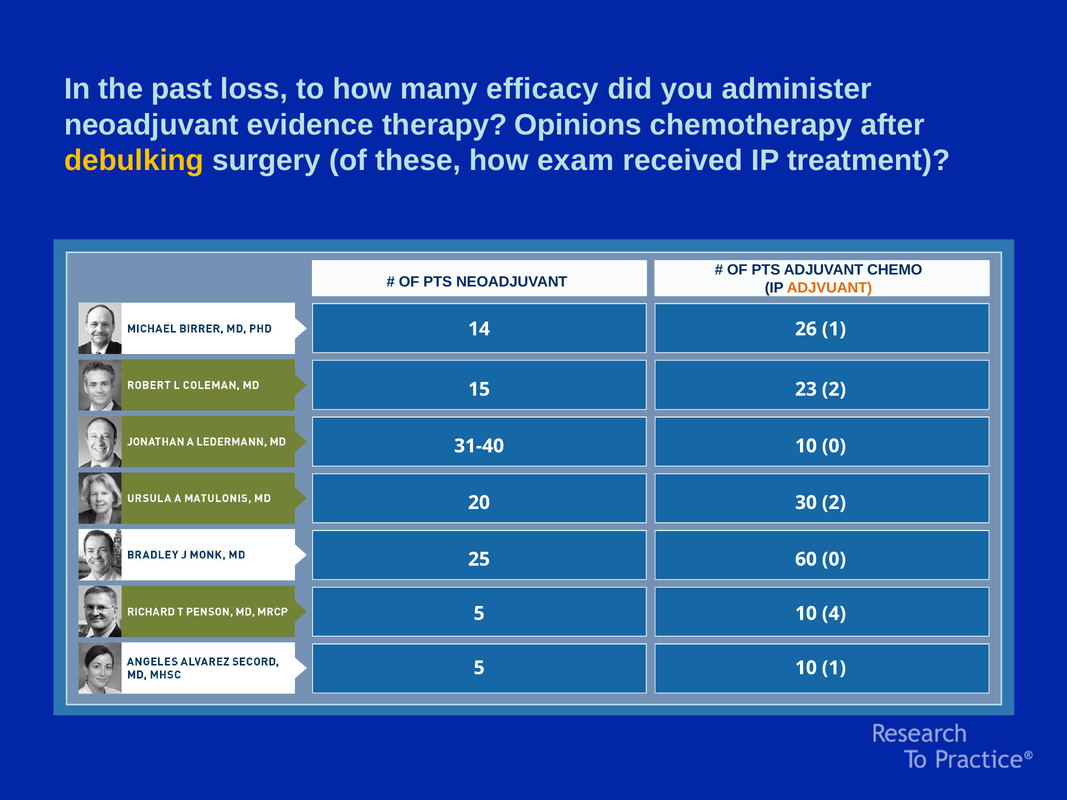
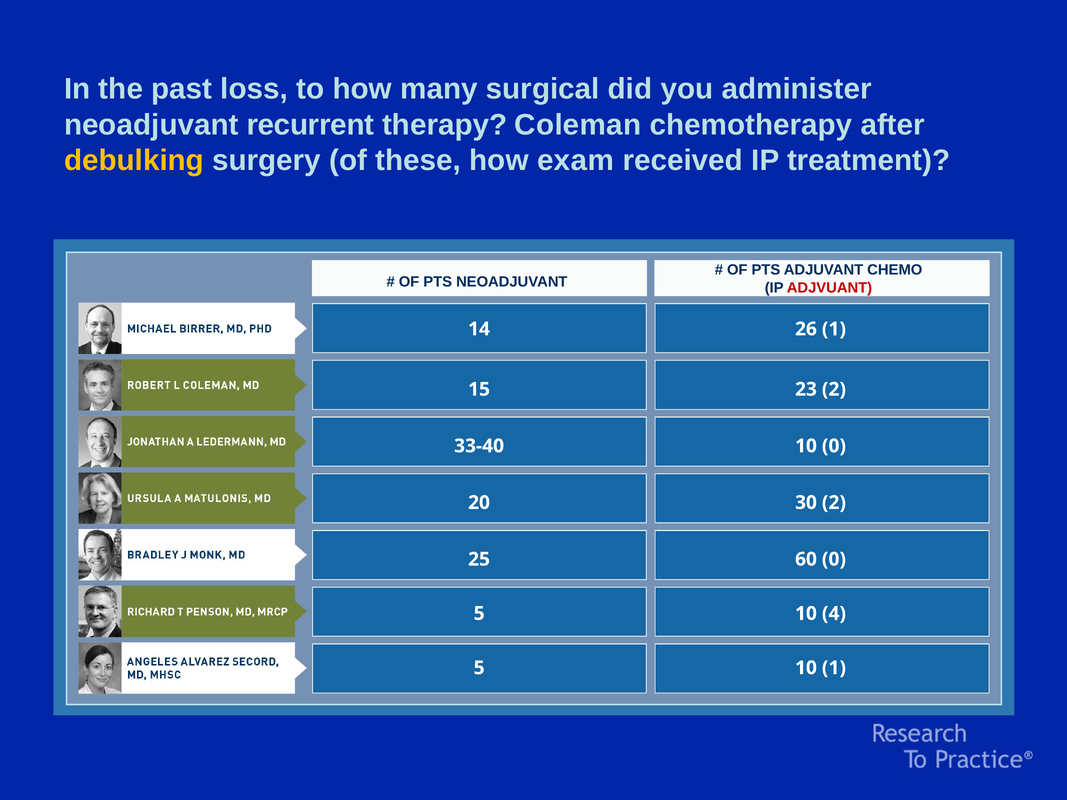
efficacy: efficacy -> surgical
evidence: evidence -> recurrent
Opinions: Opinions -> Coleman
ADJVUANT colour: orange -> red
31-40: 31-40 -> 33-40
